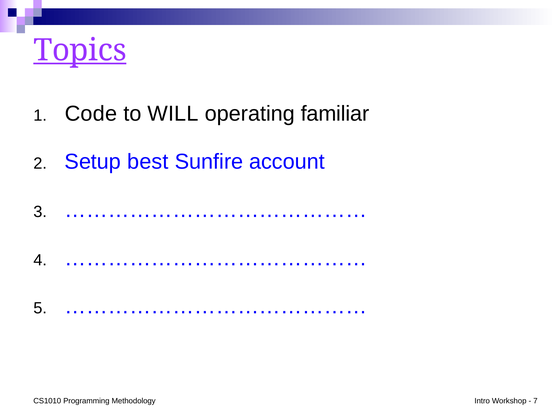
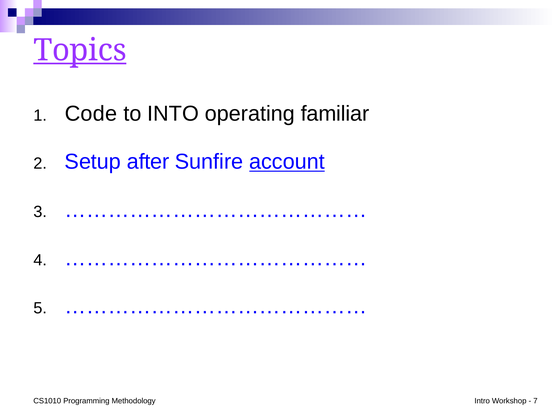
WILL: WILL -> INTO
best: best -> after
account underline: none -> present
